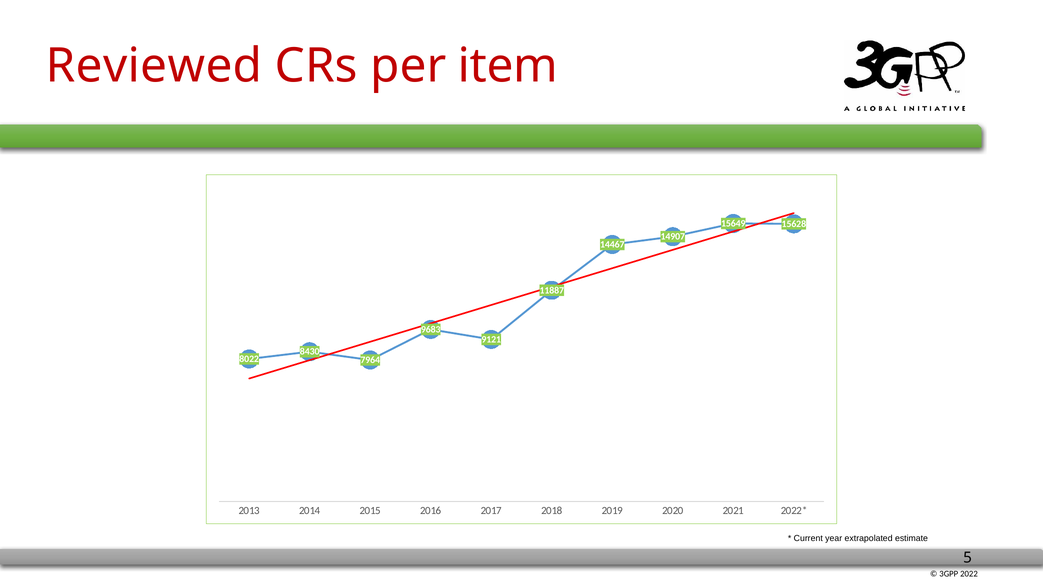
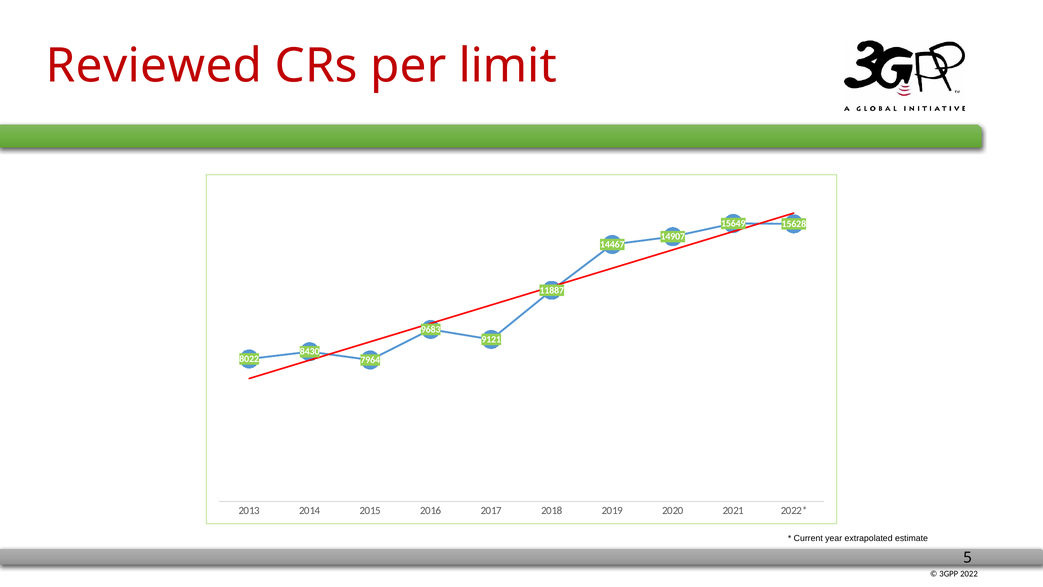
item: item -> limit
